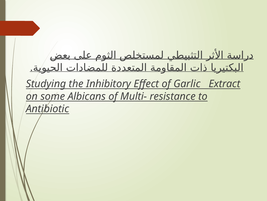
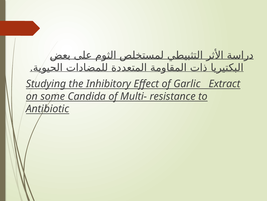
Albicans: Albicans -> Candida
